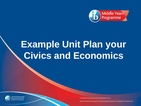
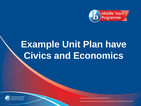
your: your -> have
